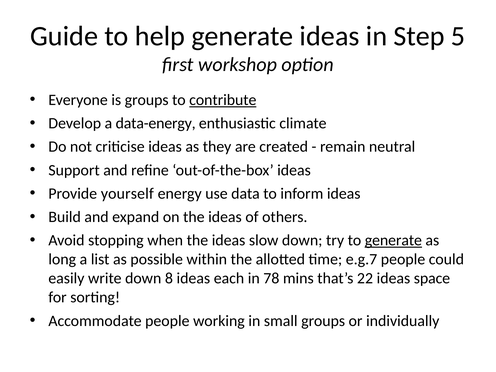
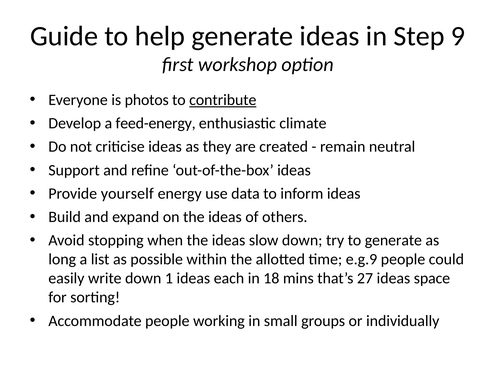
5: 5 -> 9
is groups: groups -> photos
data-energy: data-energy -> feed-energy
generate at (393, 240) underline: present -> none
e.g.7: e.g.7 -> e.g.9
8: 8 -> 1
78: 78 -> 18
22: 22 -> 27
